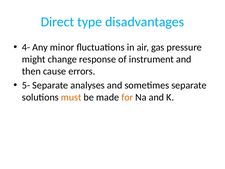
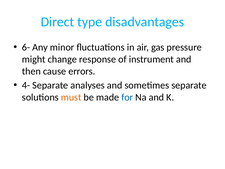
4-: 4- -> 6-
5-: 5- -> 4-
for colour: orange -> blue
